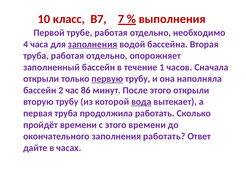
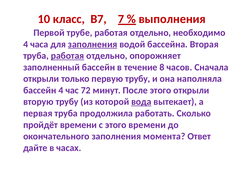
работая at (68, 56) underline: none -> present
1: 1 -> 8
первую underline: present -> none
бассейн 2: 2 -> 4
86: 86 -> 72
заполнения работать: работать -> момента
